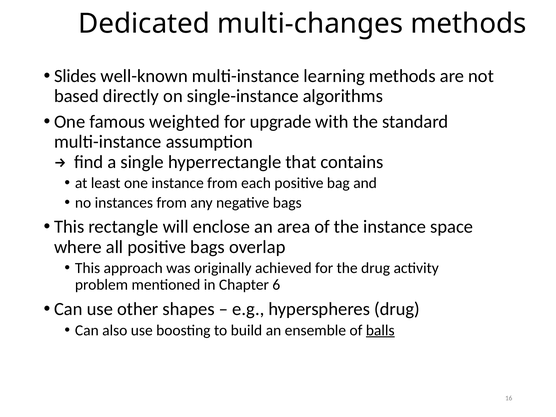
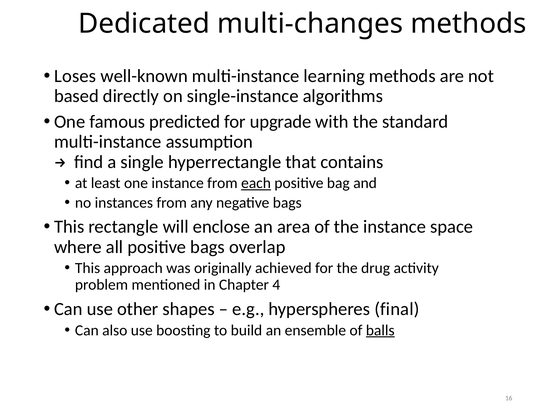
Slides: Slides -> Loses
weighted: weighted -> predicted
each underline: none -> present
6: 6 -> 4
hyperspheres drug: drug -> final
